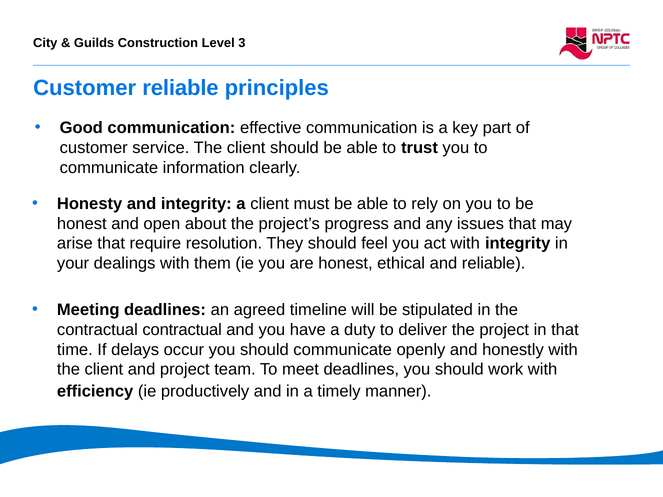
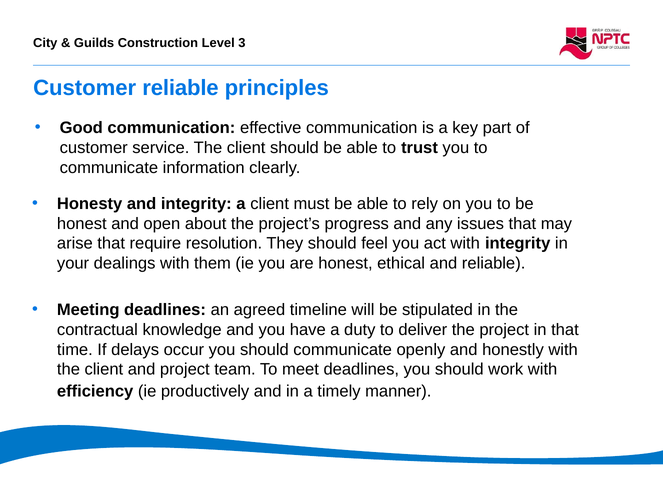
contractual contractual: contractual -> knowledge
